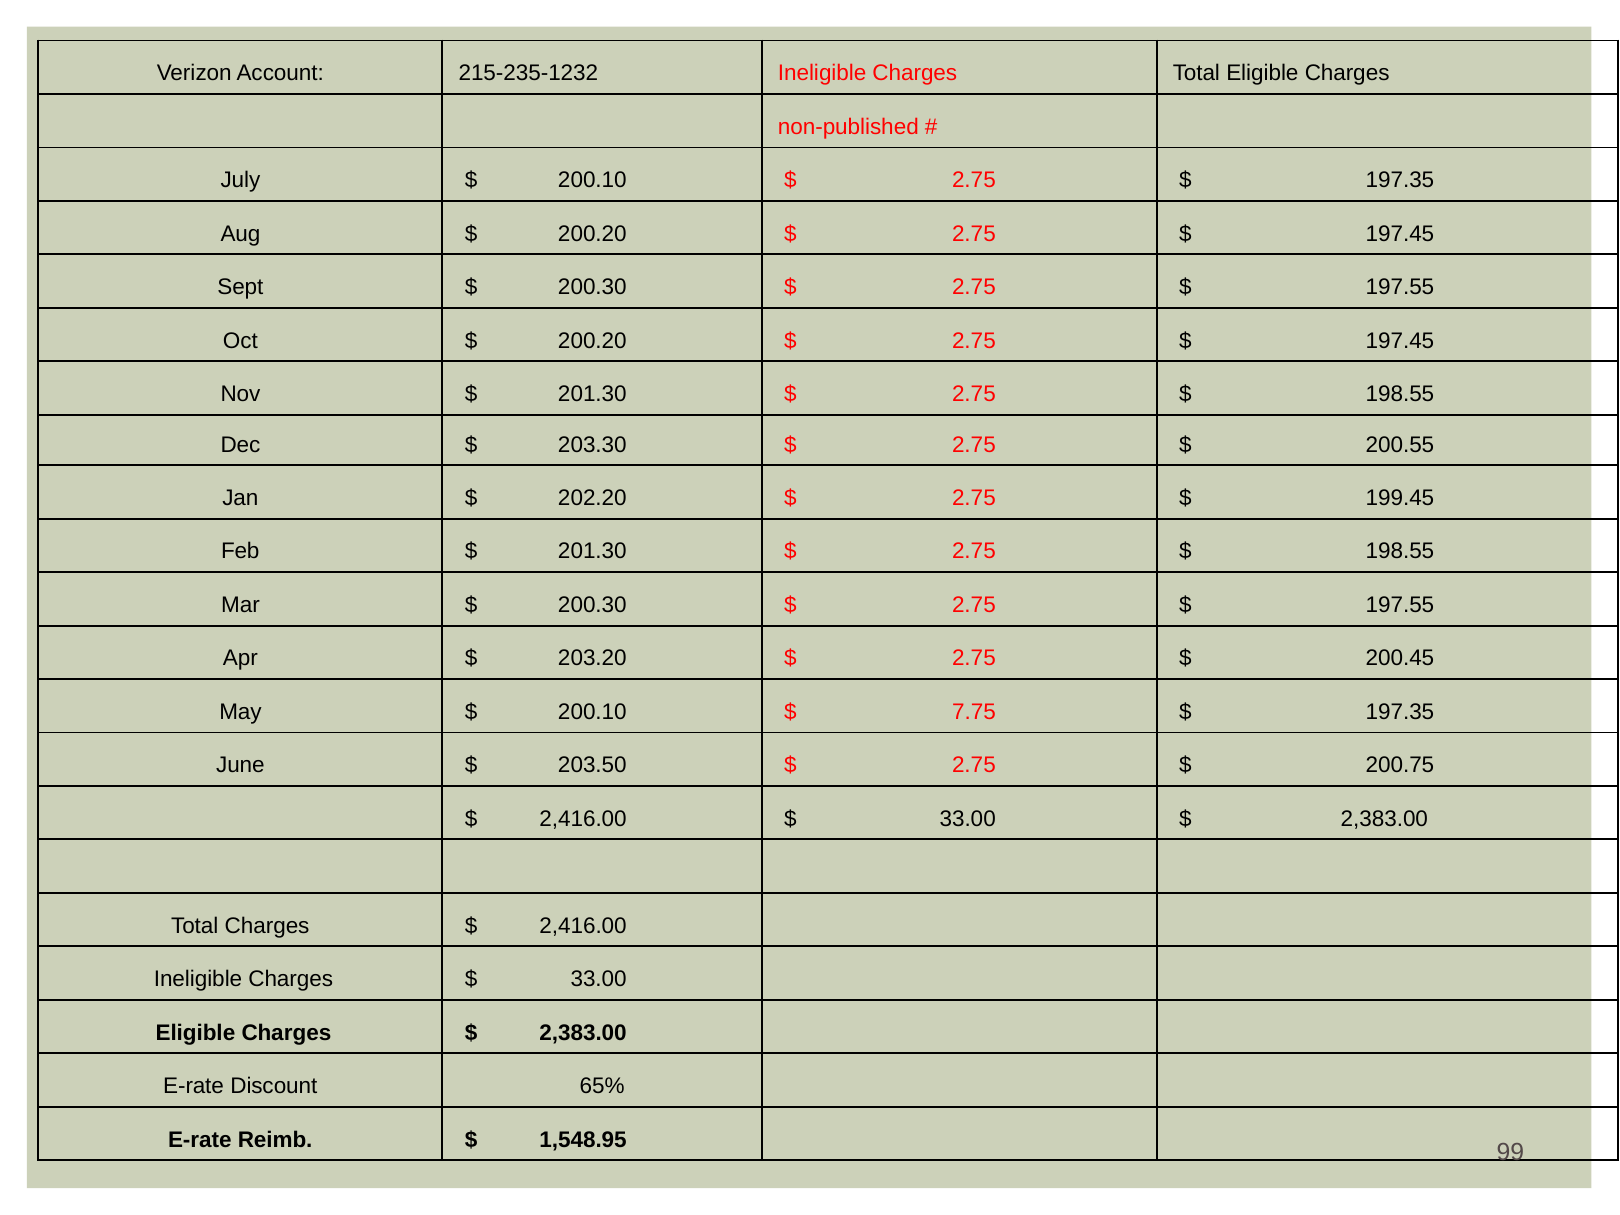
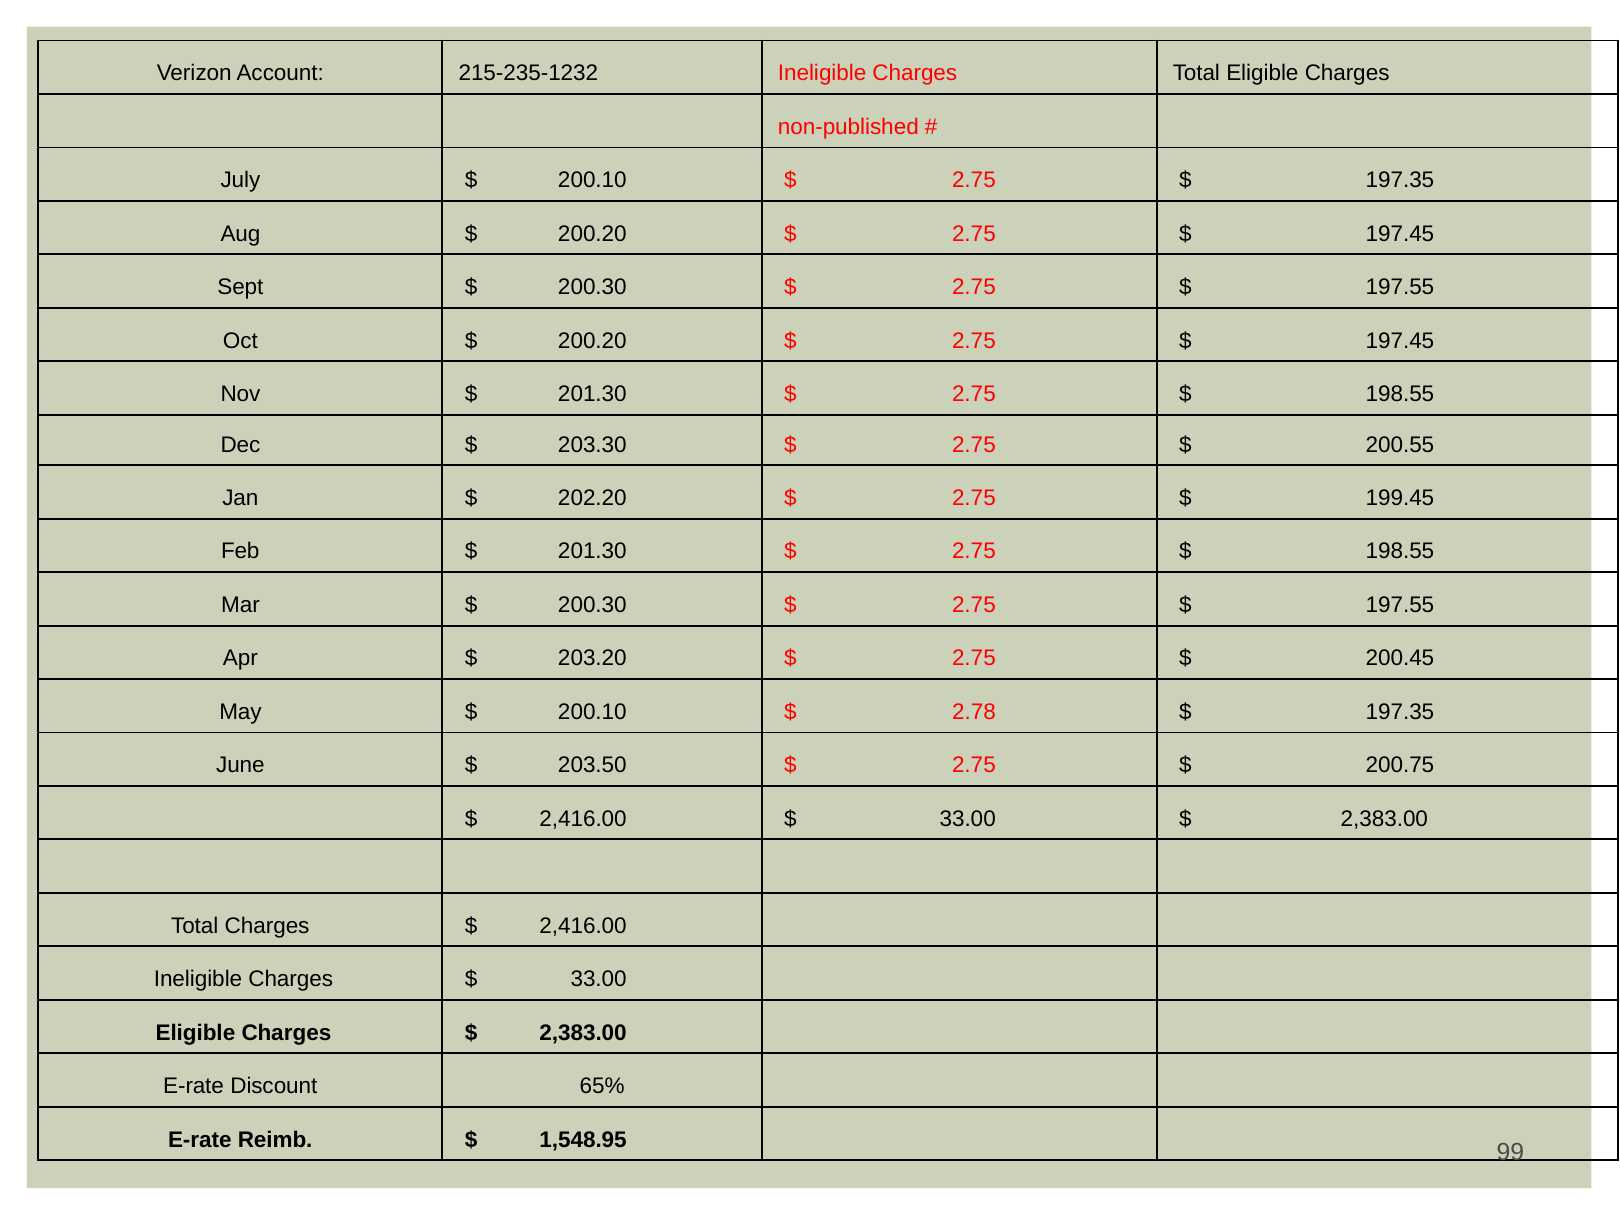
7.75: 7.75 -> 2.78
